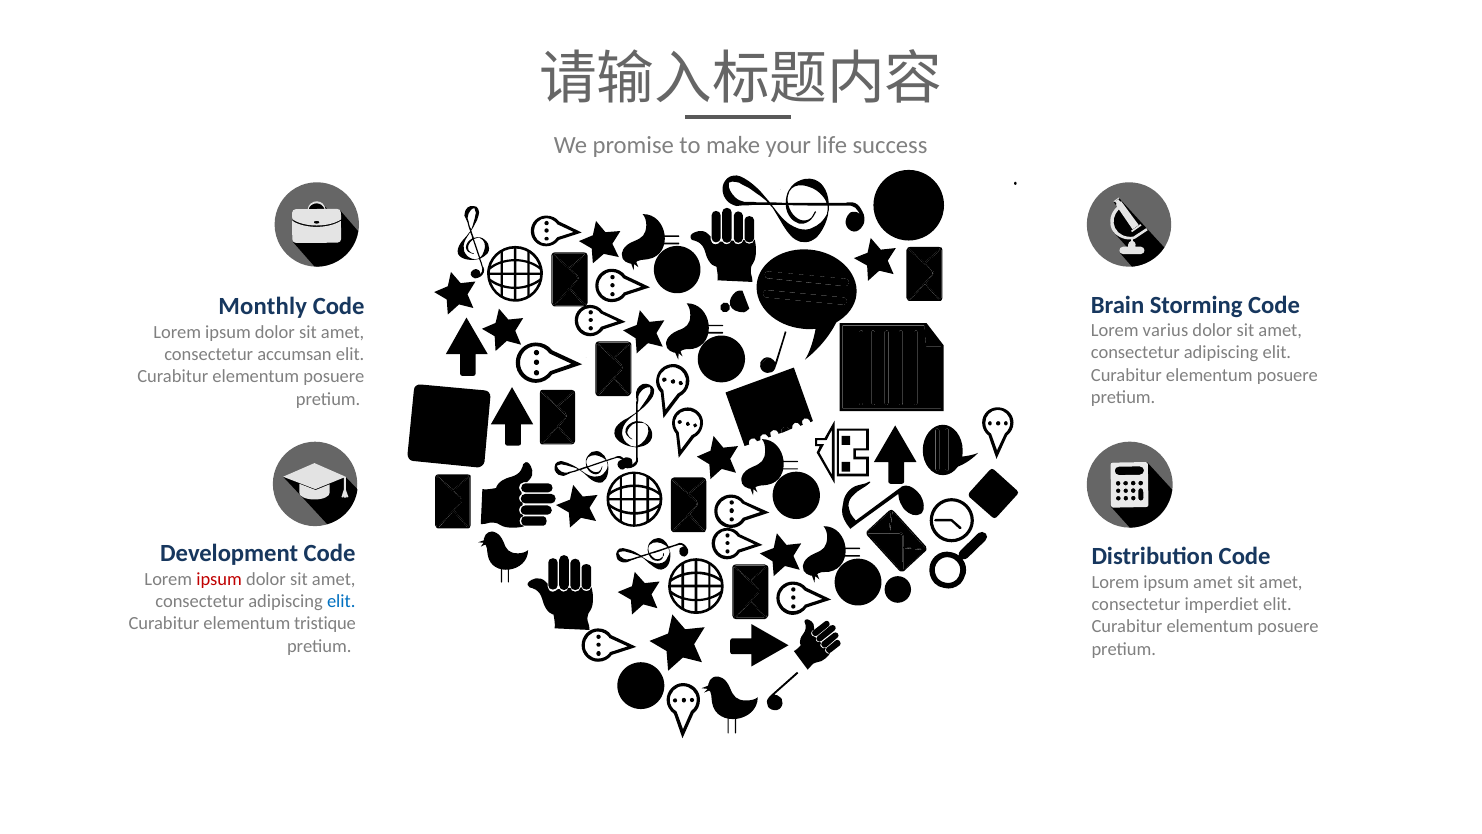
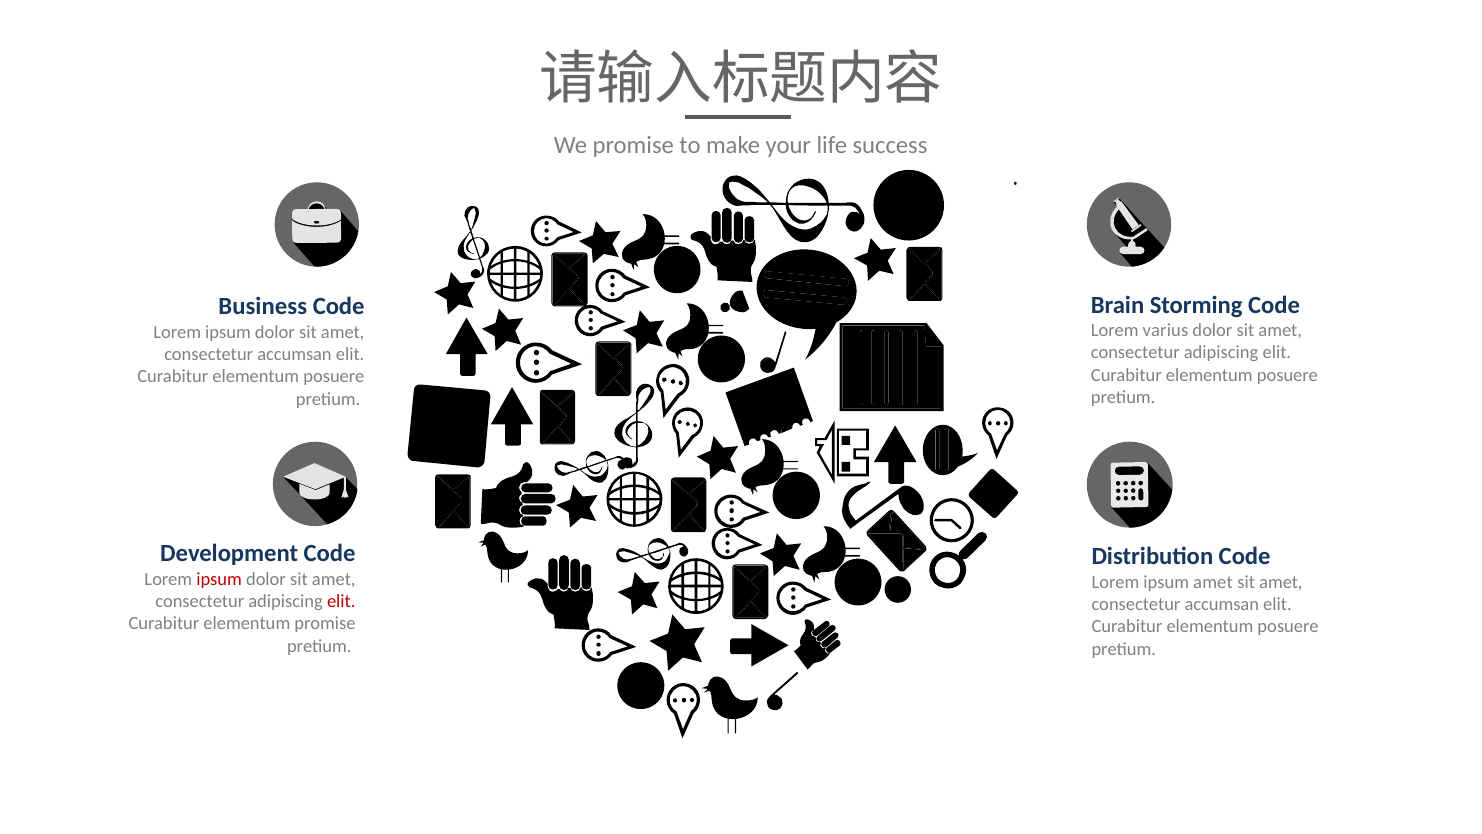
Monthly: Monthly -> Business
elit at (341, 601) colour: blue -> red
imperdiet at (1222, 604): imperdiet -> accumsan
elementum tristique: tristique -> promise
